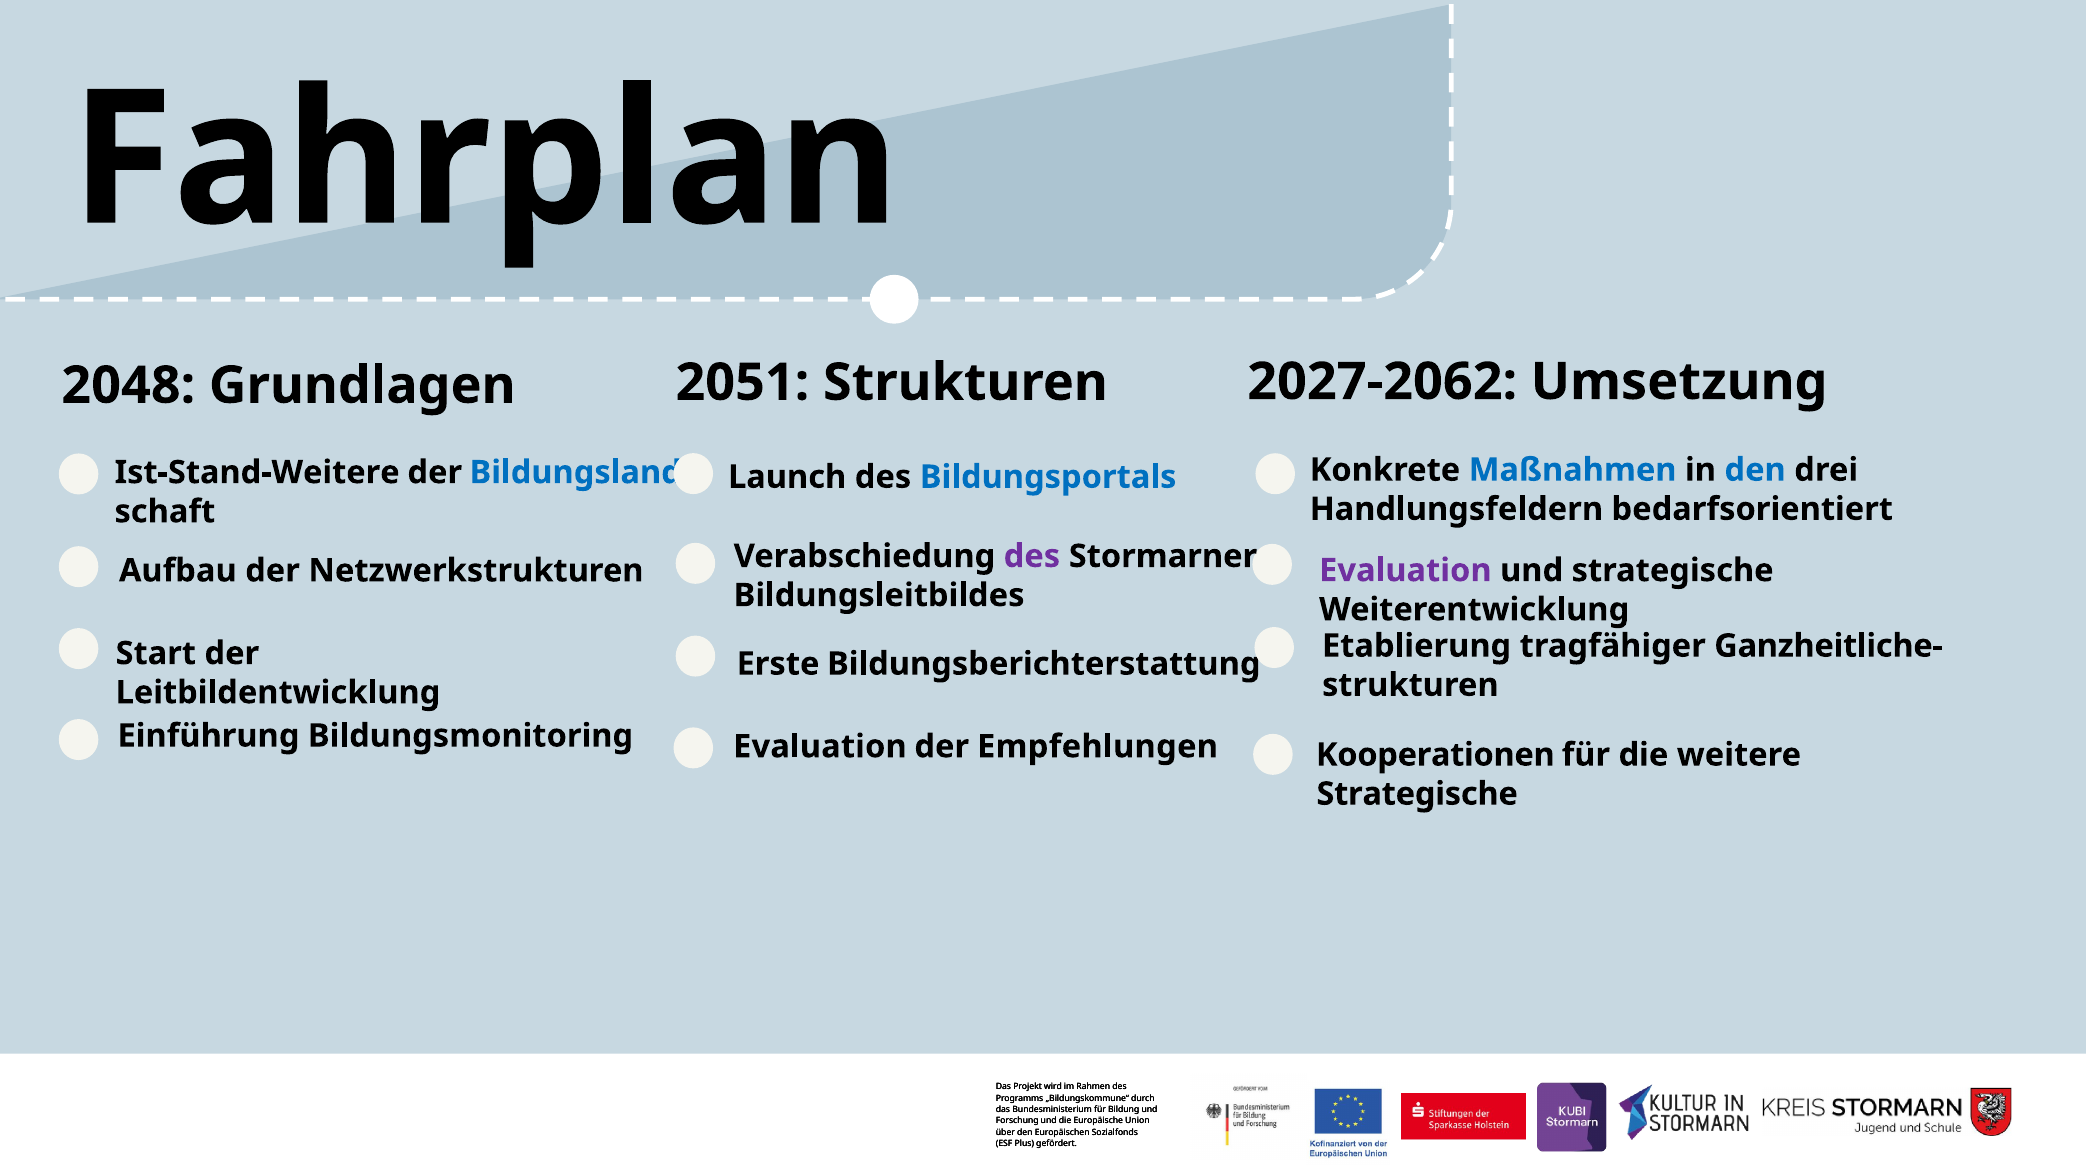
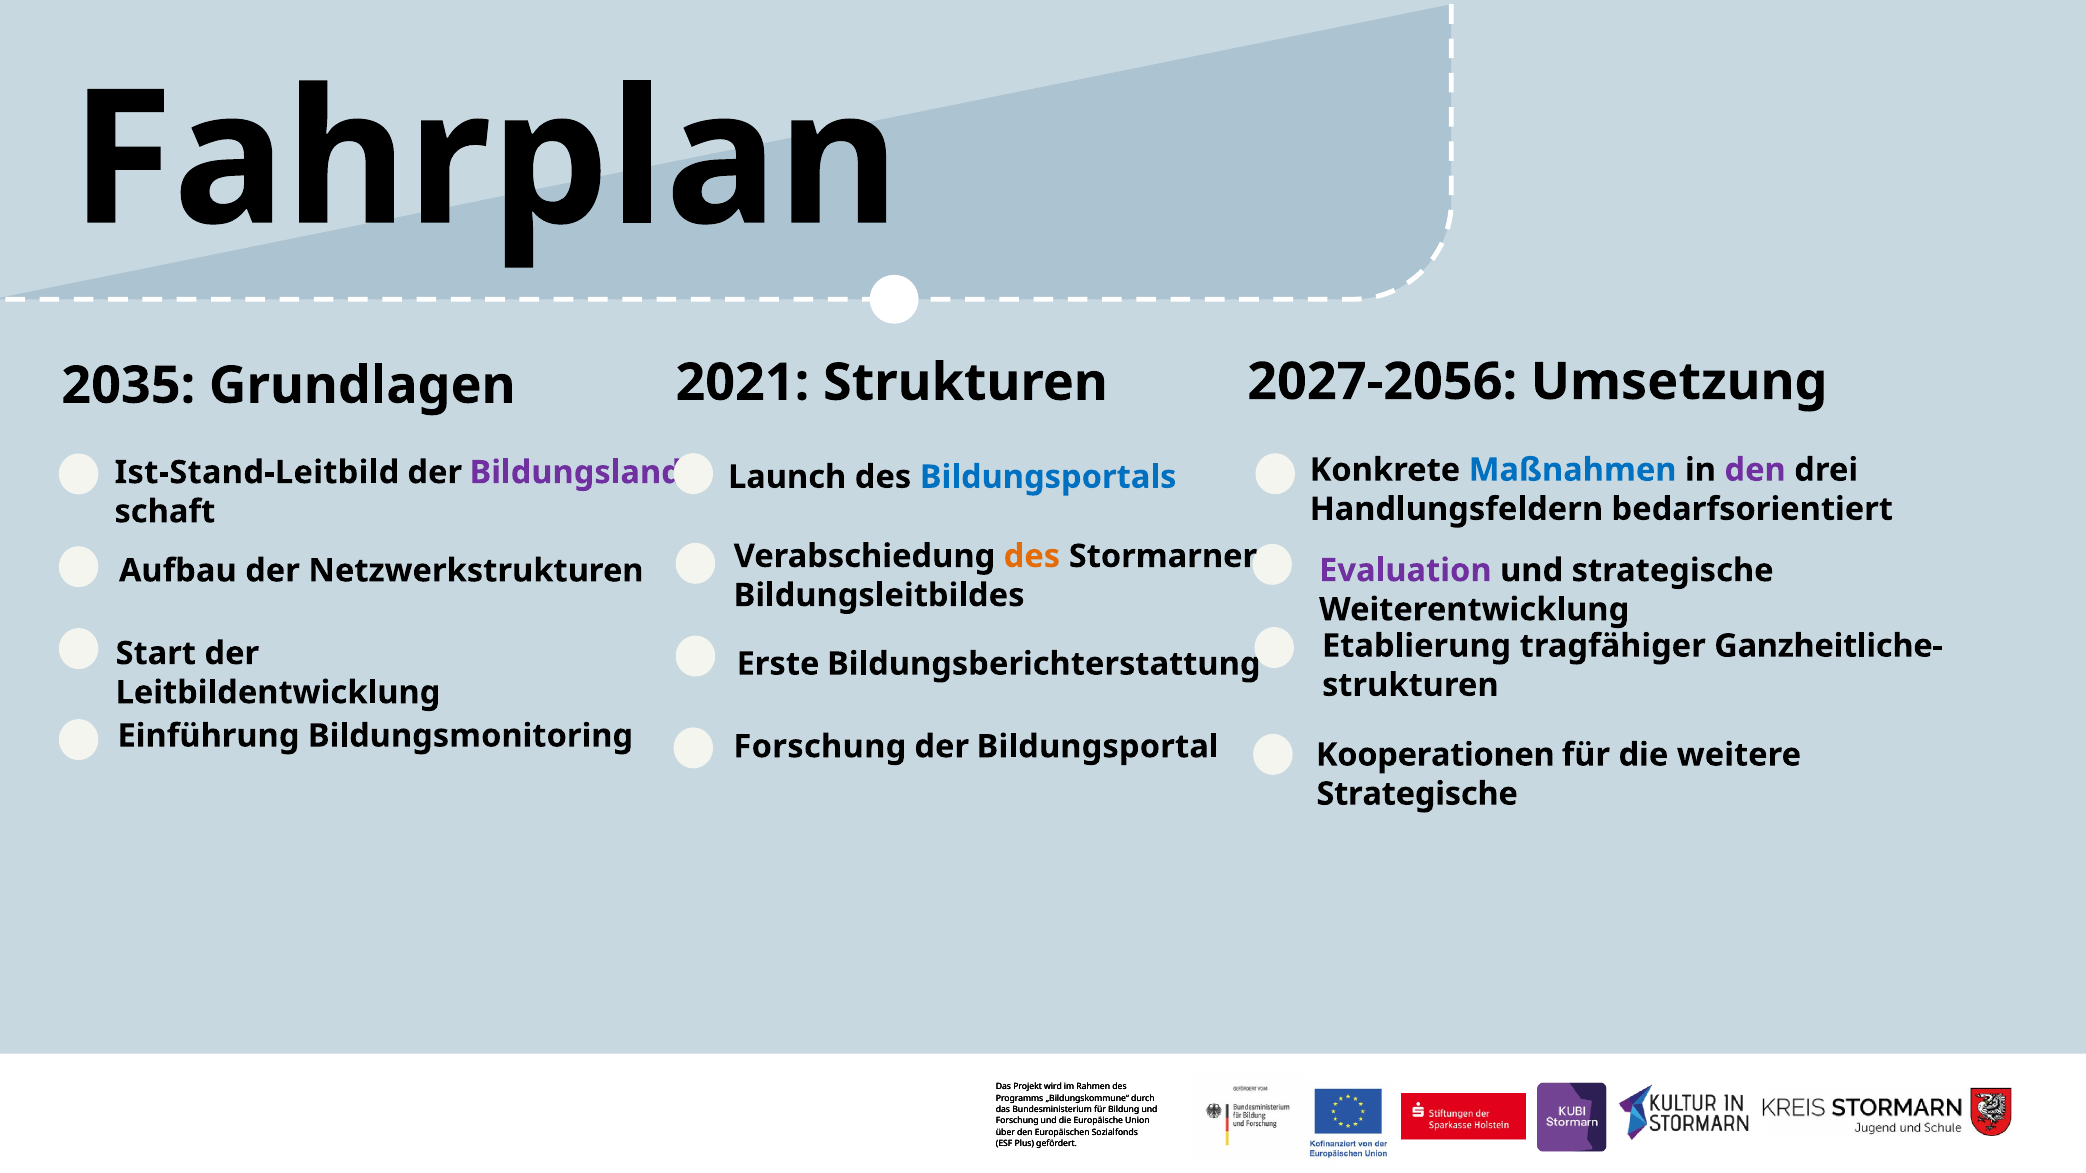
2051: 2051 -> 2021
2027-2062: 2027-2062 -> 2027-2056
2048: 2048 -> 2035
den at (1755, 470) colour: blue -> purple
Ist-Stand-Weitere: Ist-Stand-Weitere -> Ist-Stand-Leitbild
Bildungsland- colour: blue -> purple
des at (1032, 556) colour: purple -> orange
Evaluation at (820, 747): Evaluation -> Forschung
Empfehlungen: Empfehlungen -> Bildungsportal
